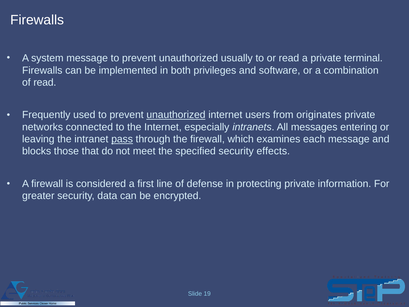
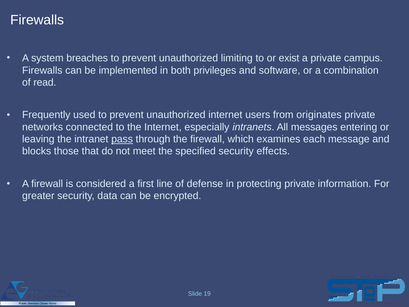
system message: message -> breaches
usually: usually -> limiting
or read: read -> exist
terminal: terminal -> campus
unauthorized at (176, 115) underline: present -> none
